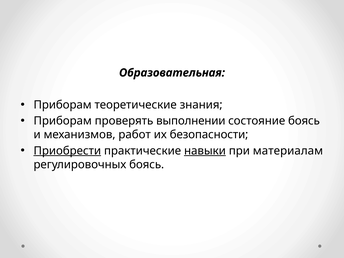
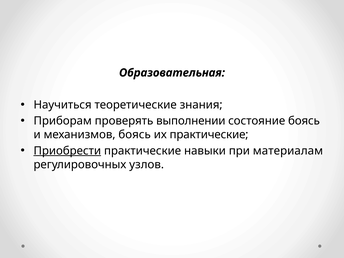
Приборам at (63, 105): Приборам -> Научиться
механизмов работ: работ -> боясь
их безопасности: безопасности -> практические
навыки underline: present -> none
регулировочных боясь: боясь -> узлов
